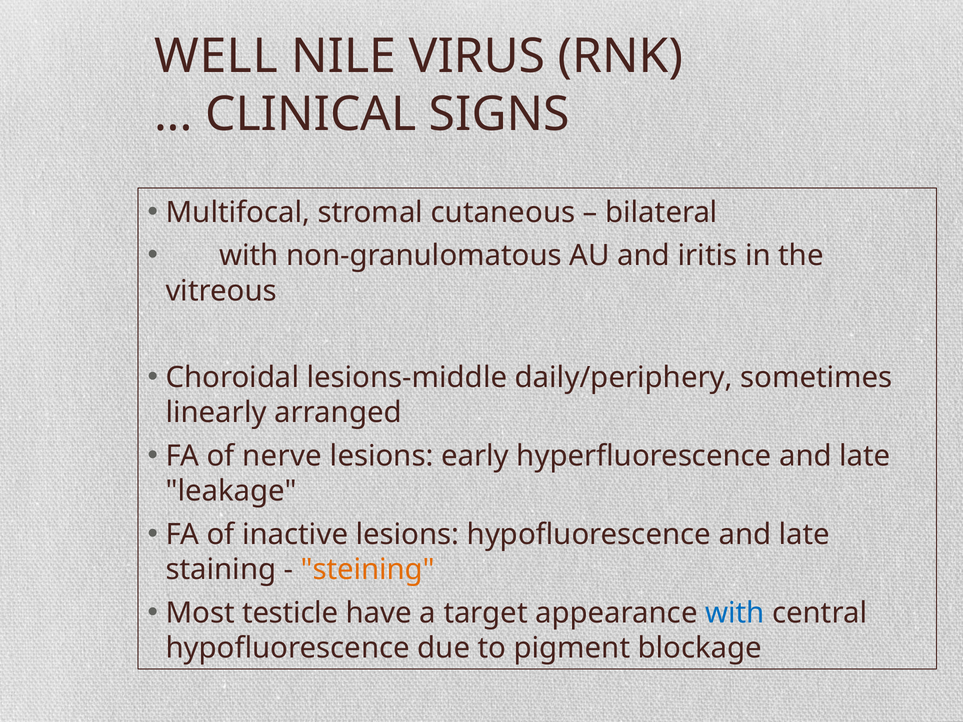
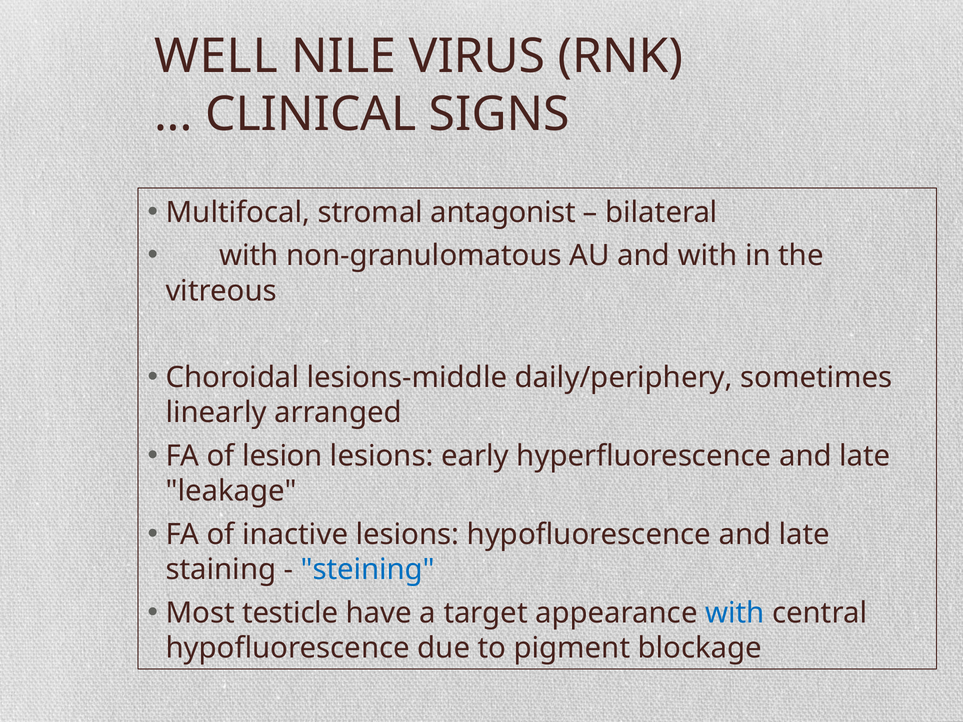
cutaneous: cutaneous -> antagonist
and iritis: iritis -> with
nerve: nerve -> lesion
steining colour: orange -> blue
